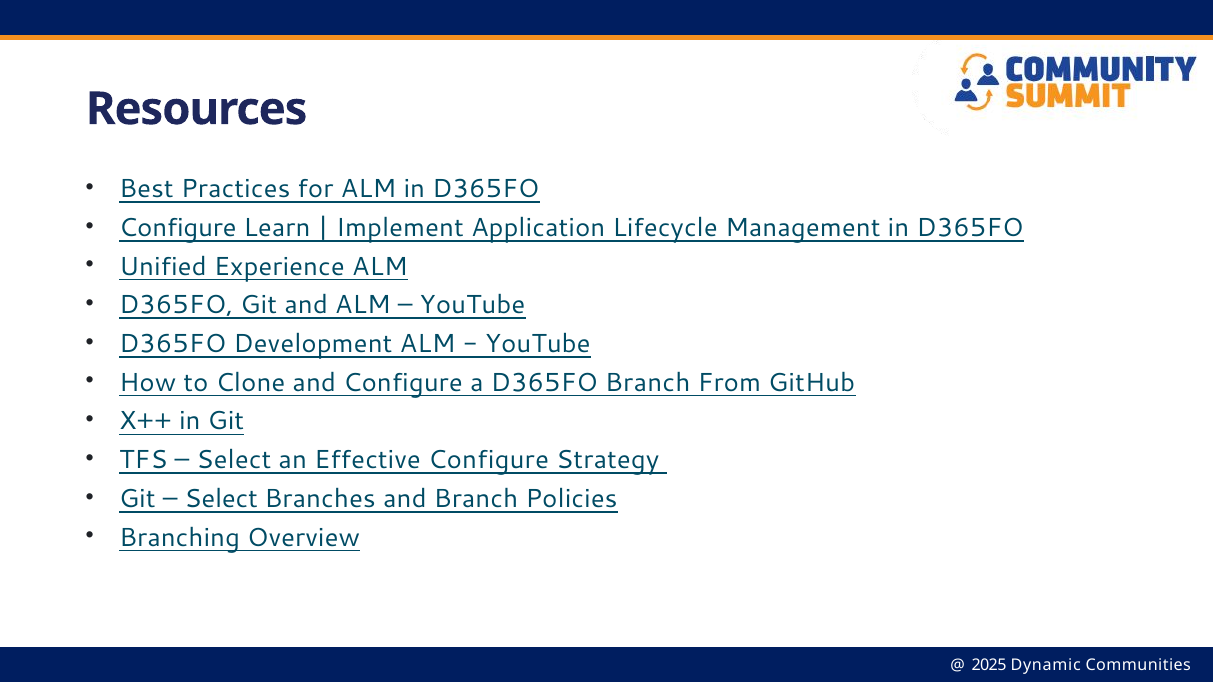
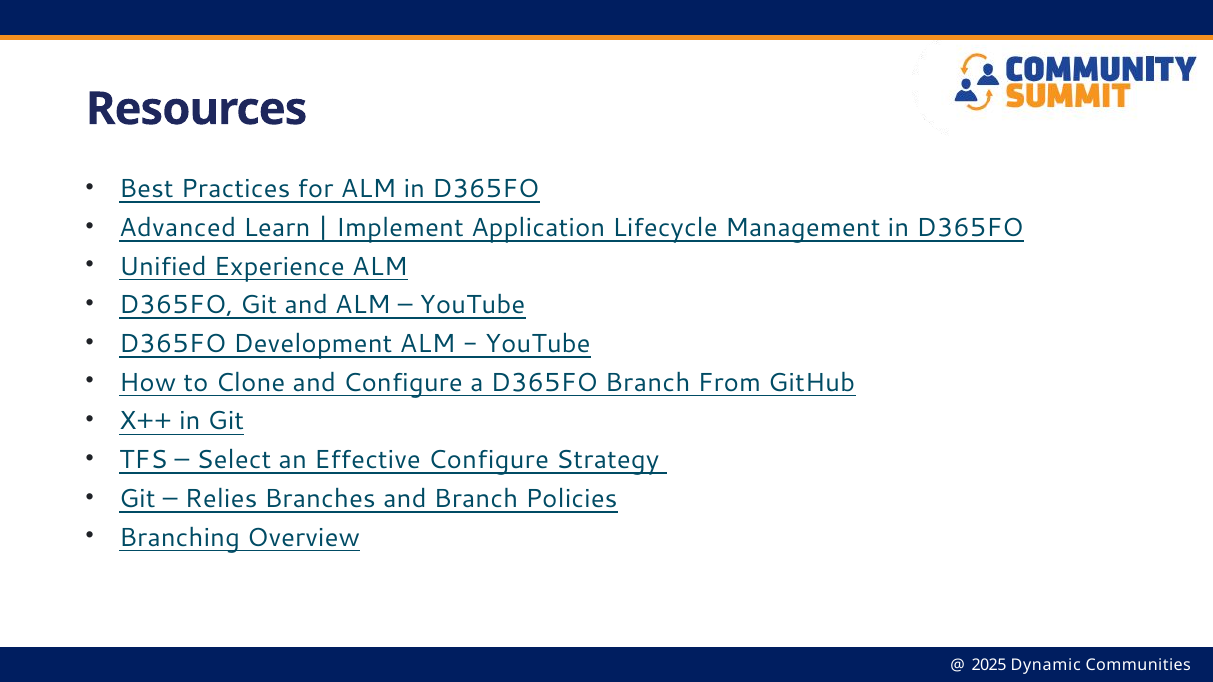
Configure at (178, 228): Configure -> Advanced
Select at (221, 499): Select -> Relies
